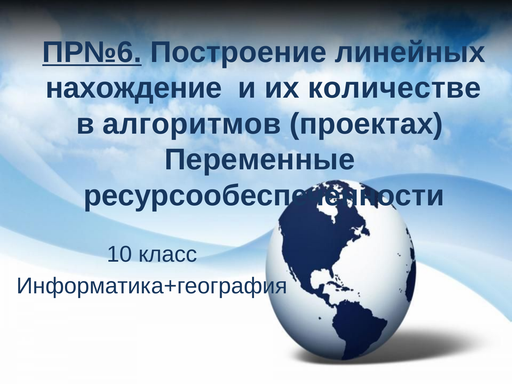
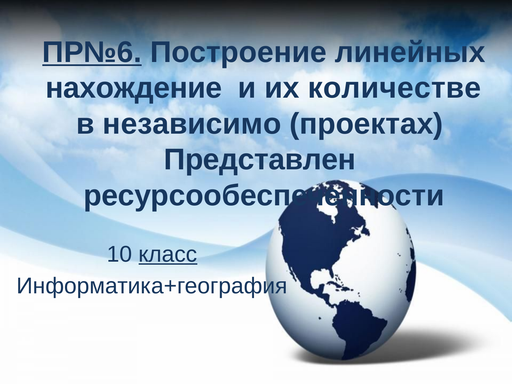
алгоритмов: алгоритмов -> независимо
Переменные: Переменные -> Представлен
класс underline: none -> present
